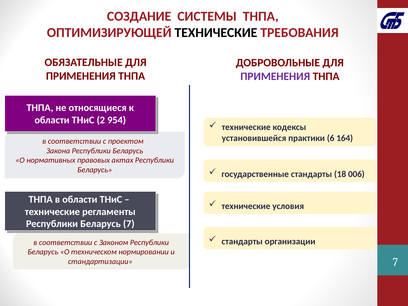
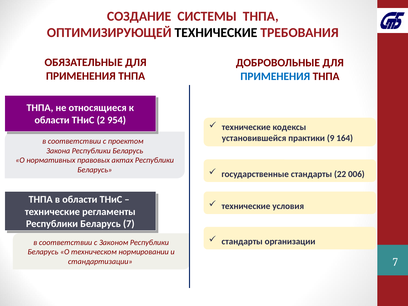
ПРИМЕНЕНИЯ at (275, 76) colour: purple -> blue
6: 6 -> 9
18: 18 -> 22
